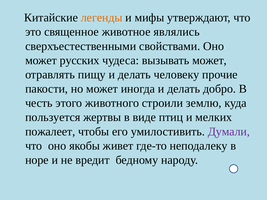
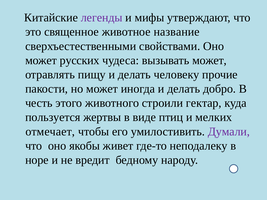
легенды colour: orange -> purple
являлись: являлись -> название
землю: землю -> гектар
пожалеет: пожалеет -> отмечает
